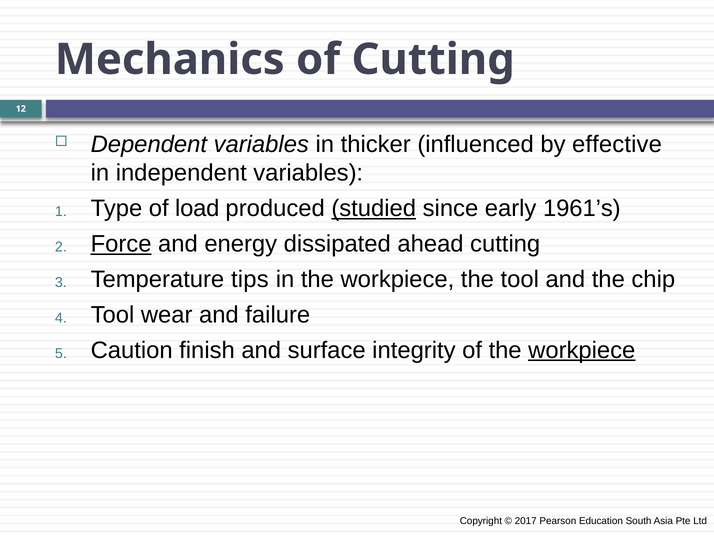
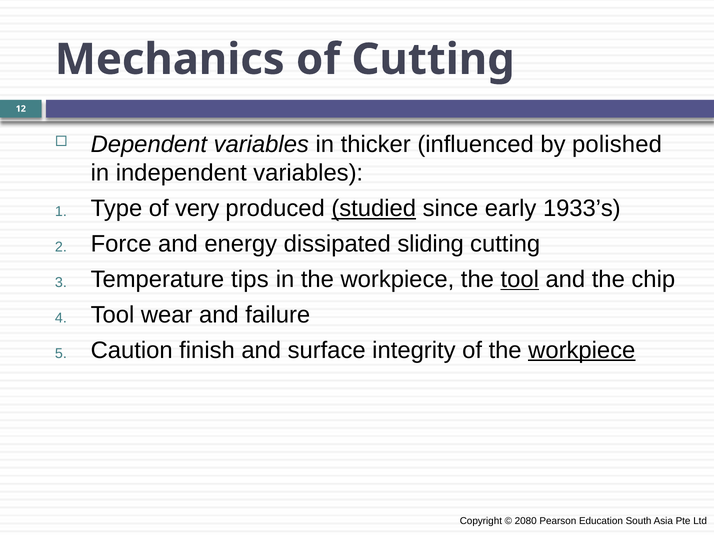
effective: effective -> polished
load: load -> very
1961’s: 1961’s -> 1933’s
Force underline: present -> none
ahead: ahead -> sliding
tool at (520, 280) underline: none -> present
2017: 2017 -> 2080
